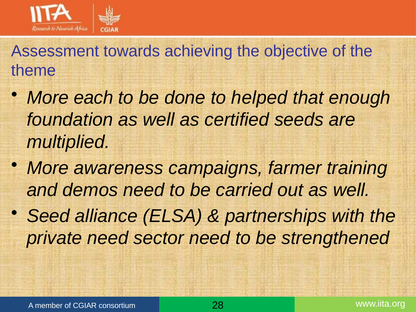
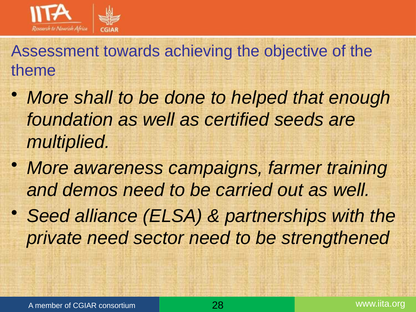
each: each -> shall
